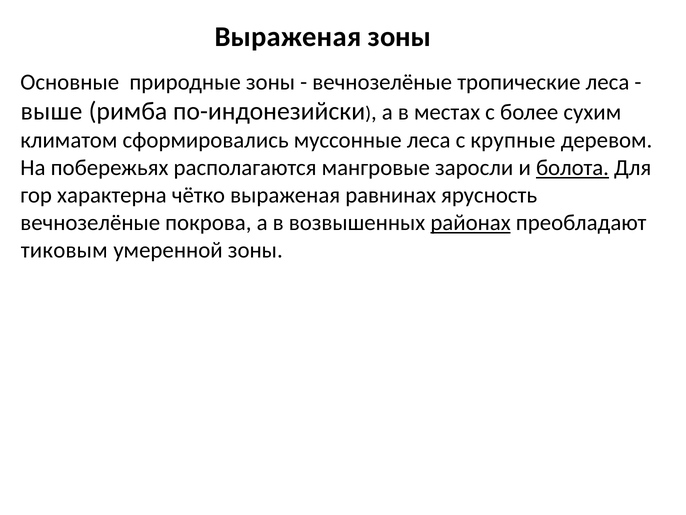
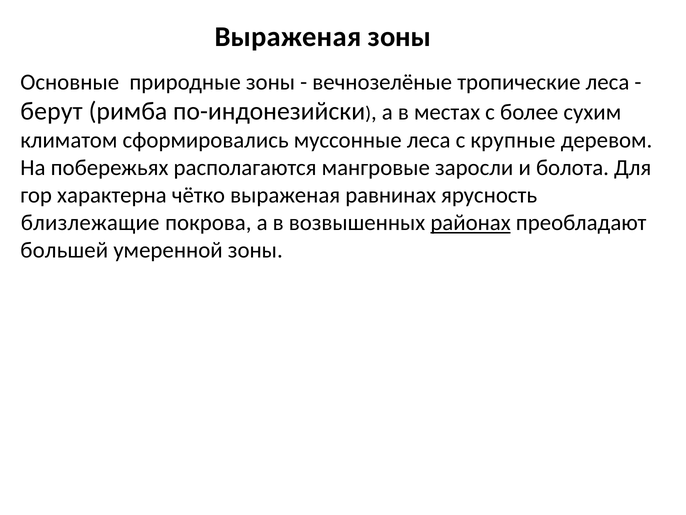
выше: выше -> берут
болота underline: present -> none
вечнозелёные at (90, 223): вечнозелёные -> близлежащие
тиковым: тиковым -> большей
